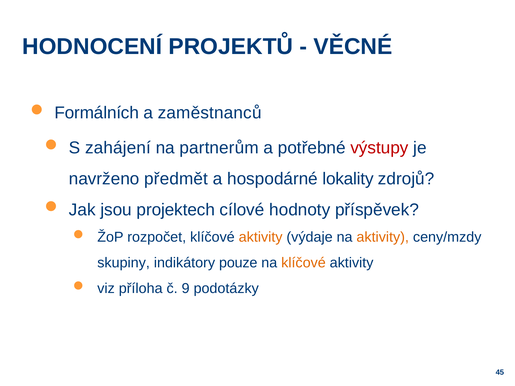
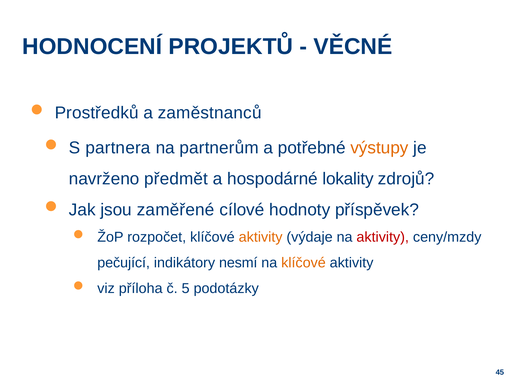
Formálních: Formálních -> Prostředků
zahájení: zahájení -> partnera
výstupy colour: red -> orange
projektech: projektech -> zaměřené
aktivity at (383, 237) colour: orange -> red
skupiny: skupiny -> pečující
pouze: pouze -> nesmí
9: 9 -> 5
